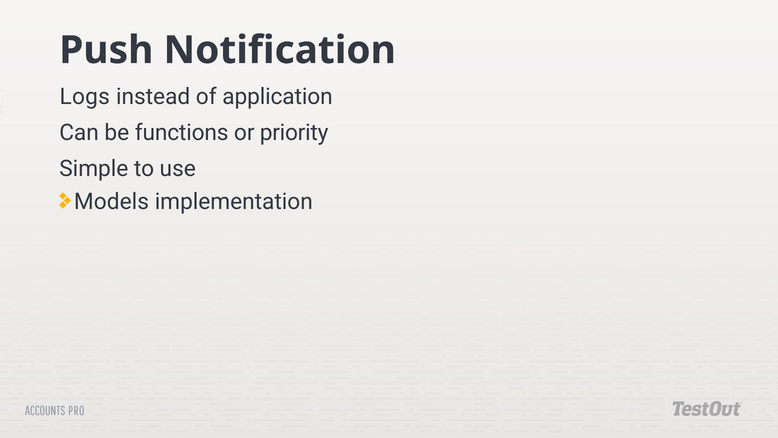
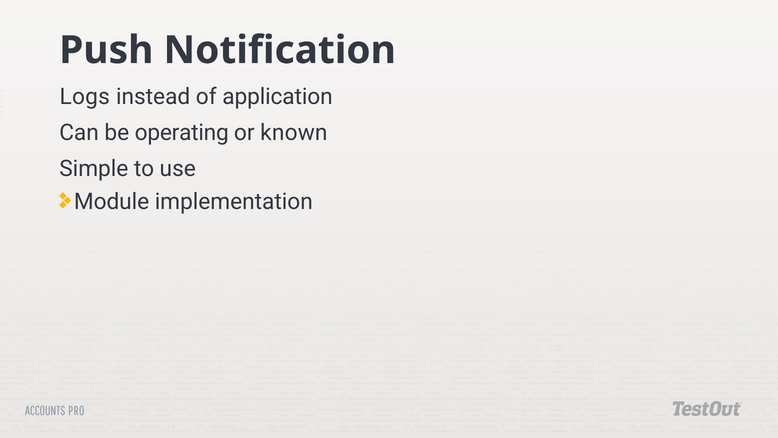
functions: functions -> operating
priority: priority -> known
Models: Models -> Module
